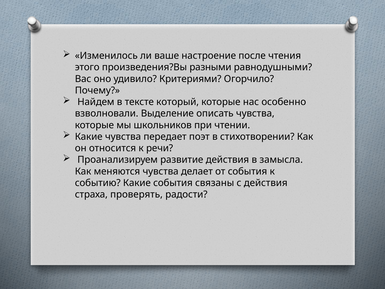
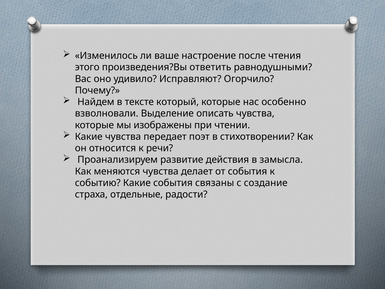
разными: разными -> ответить
Критериями: Критериями -> Исправляют
школьников: школьников -> изображены
с действия: действия -> создание
проверять: проверять -> отдельные
